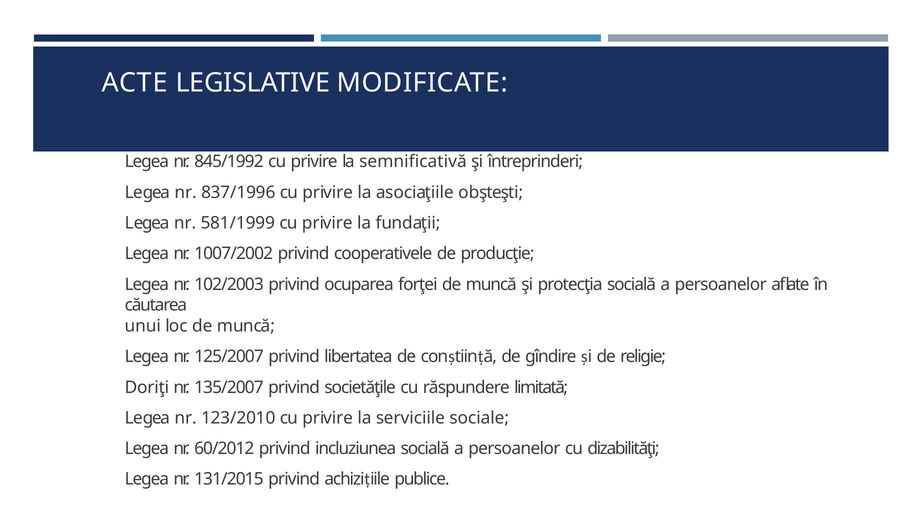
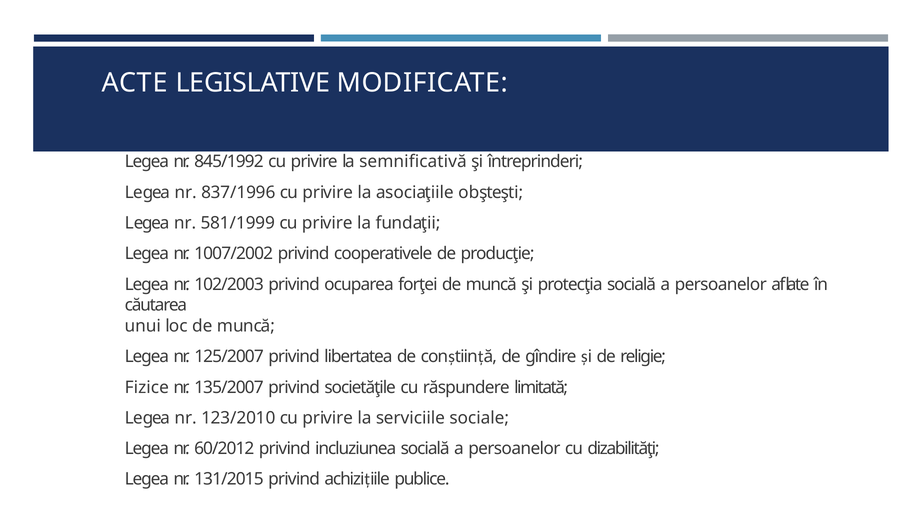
Doriţi: Doriţi -> Fizice
